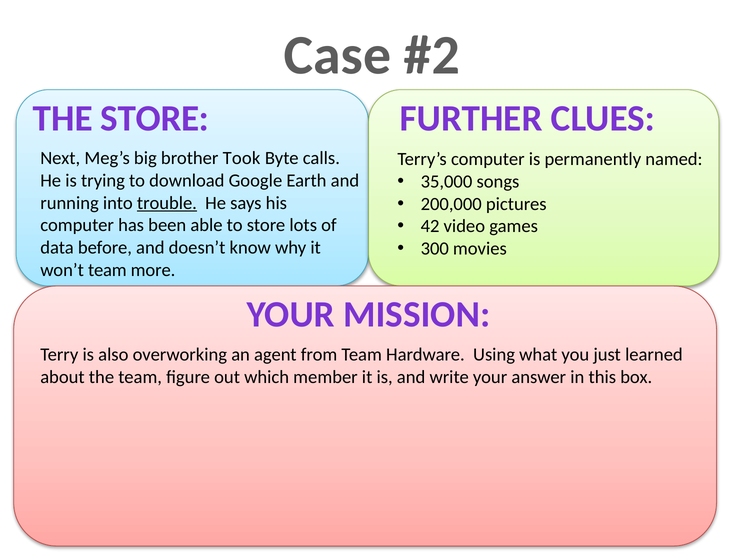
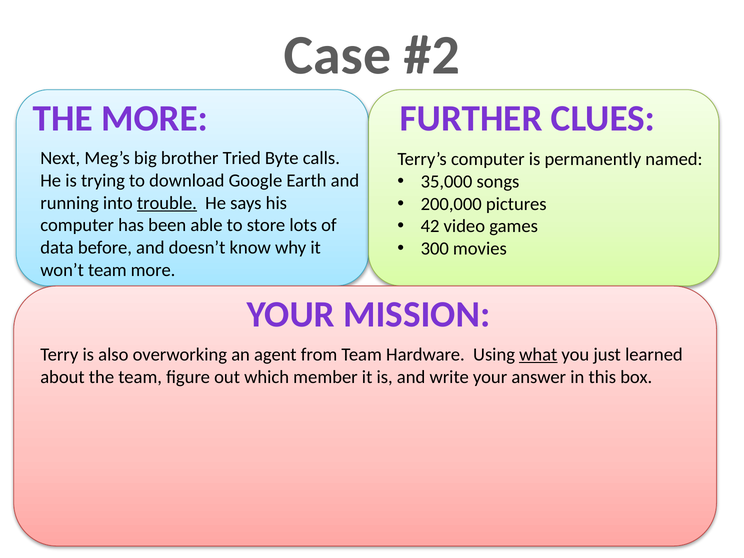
THE STORE: STORE -> MORE
Took: Took -> Tried
what underline: none -> present
